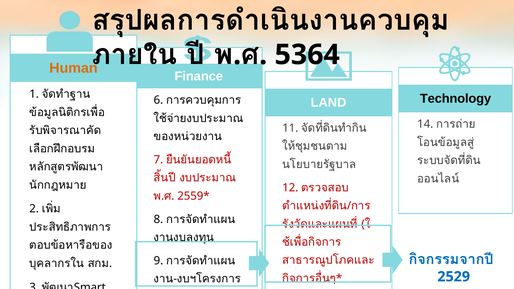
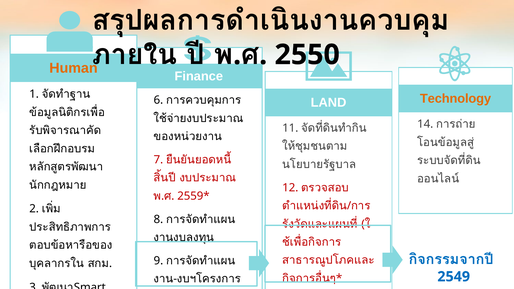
5364: 5364 -> 2550
Technology colour: black -> orange
2529: 2529 -> 2549
